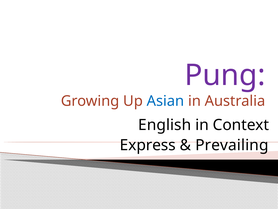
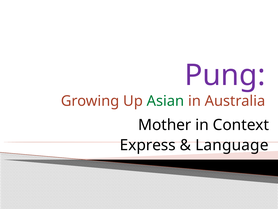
Asian colour: blue -> green
English: English -> Mother
Prevailing: Prevailing -> Language
